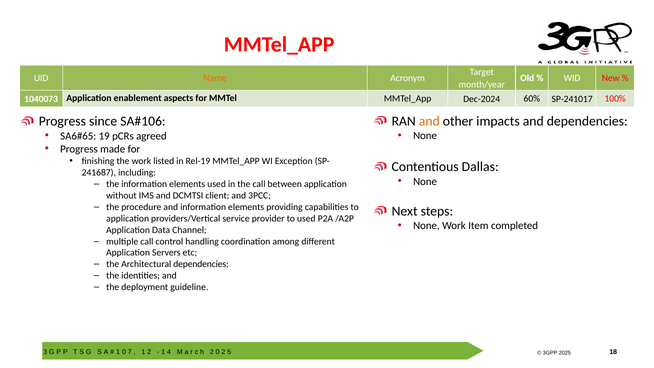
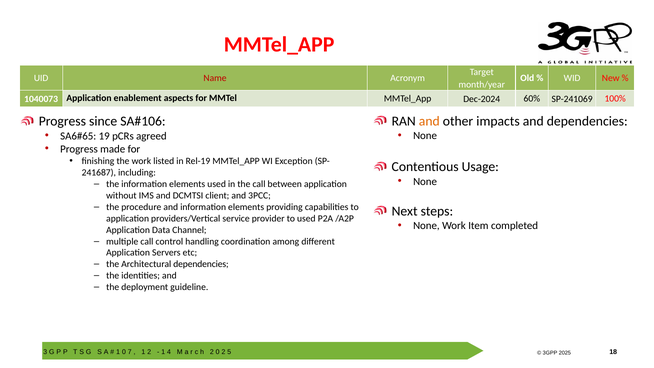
Name colour: orange -> red
SP-241017: SP-241017 -> SP-241069
Dallas: Dallas -> Usage
